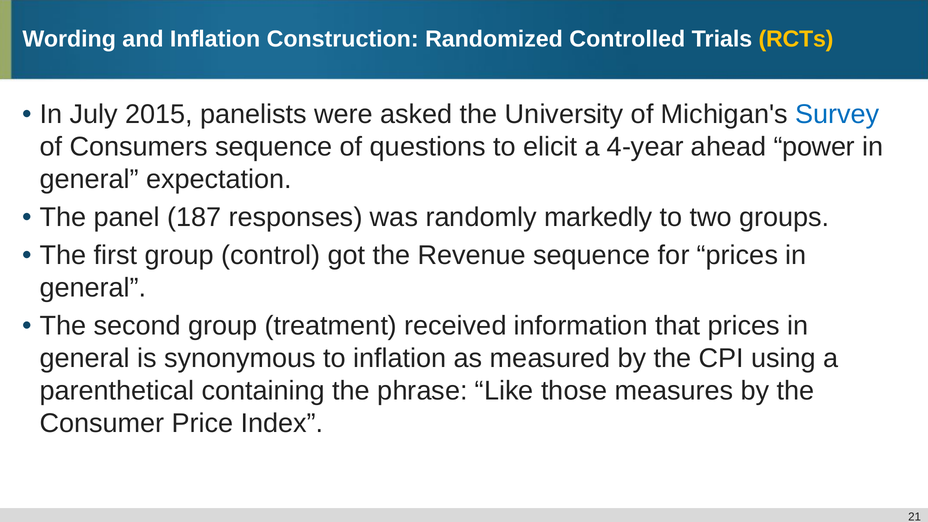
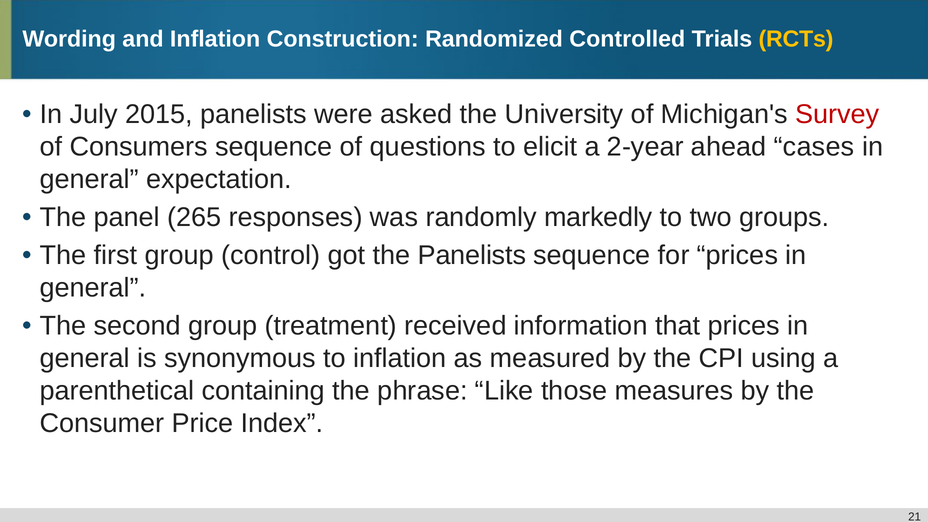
Survey colour: blue -> red
4-year: 4-year -> 2-year
power: power -> cases
187: 187 -> 265
the Revenue: Revenue -> Panelists
